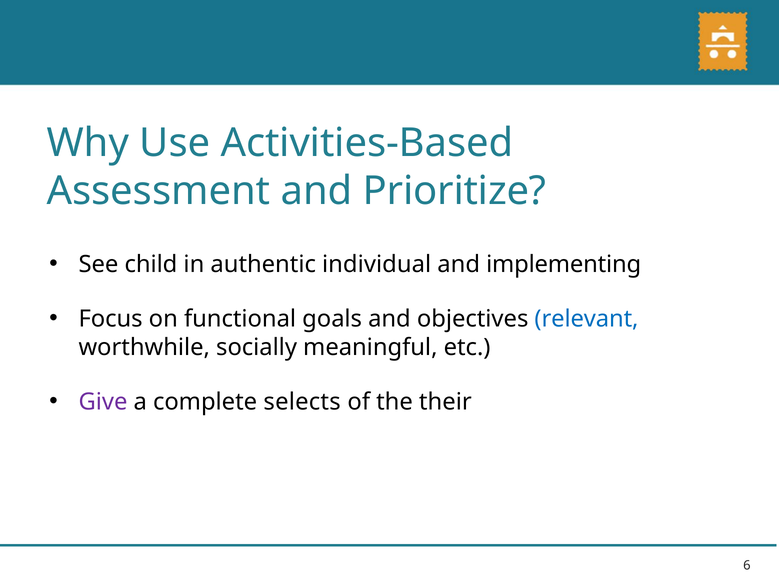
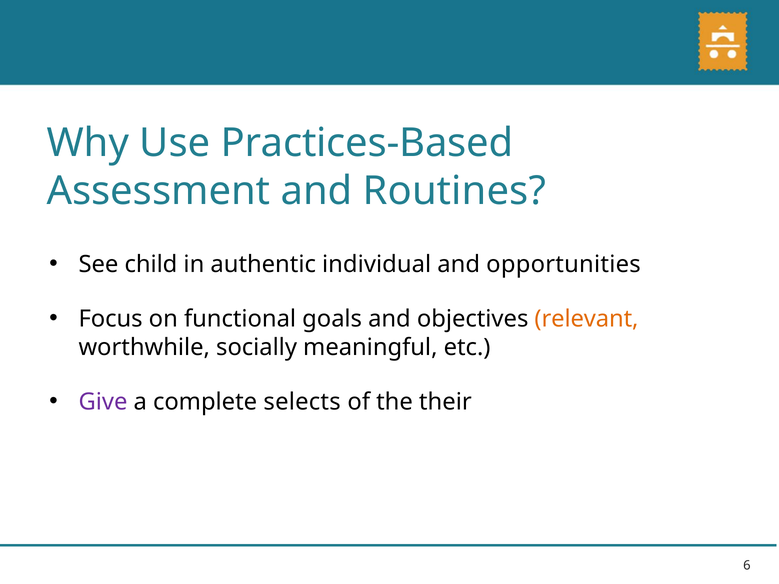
Activities-Based: Activities-Based -> Practices-Based
Prioritize: Prioritize -> Routines
implementing: implementing -> opportunities
relevant colour: blue -> orange
